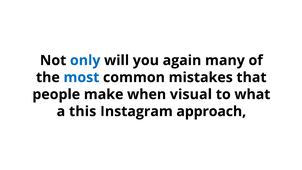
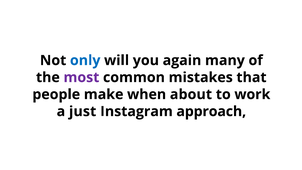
most colour: blue -> purple
visual: visual -> about
what: what -> work
this: this -> just
